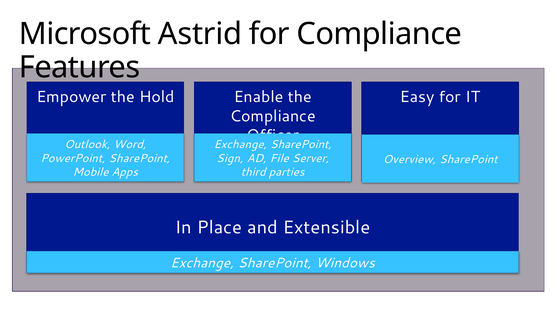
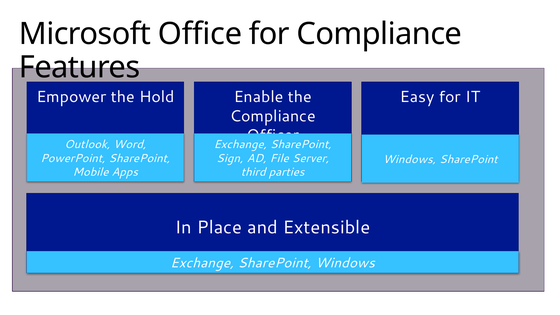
Astrid: Astrid -> Office
Overview at (409, 159): Overview -> Windows
